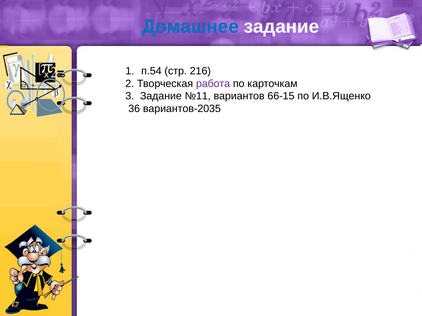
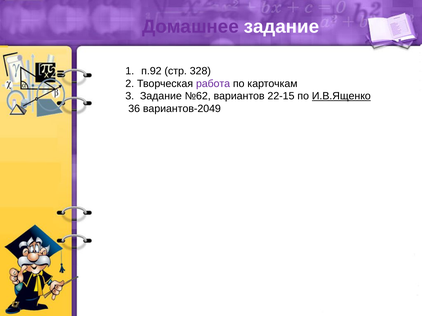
Домашнее colour: blue -> purple
п.54: п.54 -> п.92
216: 216 -> 328
№11: №11 -> №62
66-15: 66-15 -> 22-15
И.В.Ященко underline: none -> present
вариантов-2035: вариантов-2035 -> вариантов-2049
